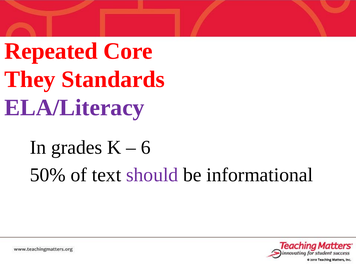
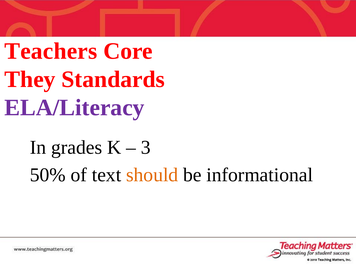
Repeated: Repeated -> Teachers
6: 6 -> 3
should colour: purple -> orange
